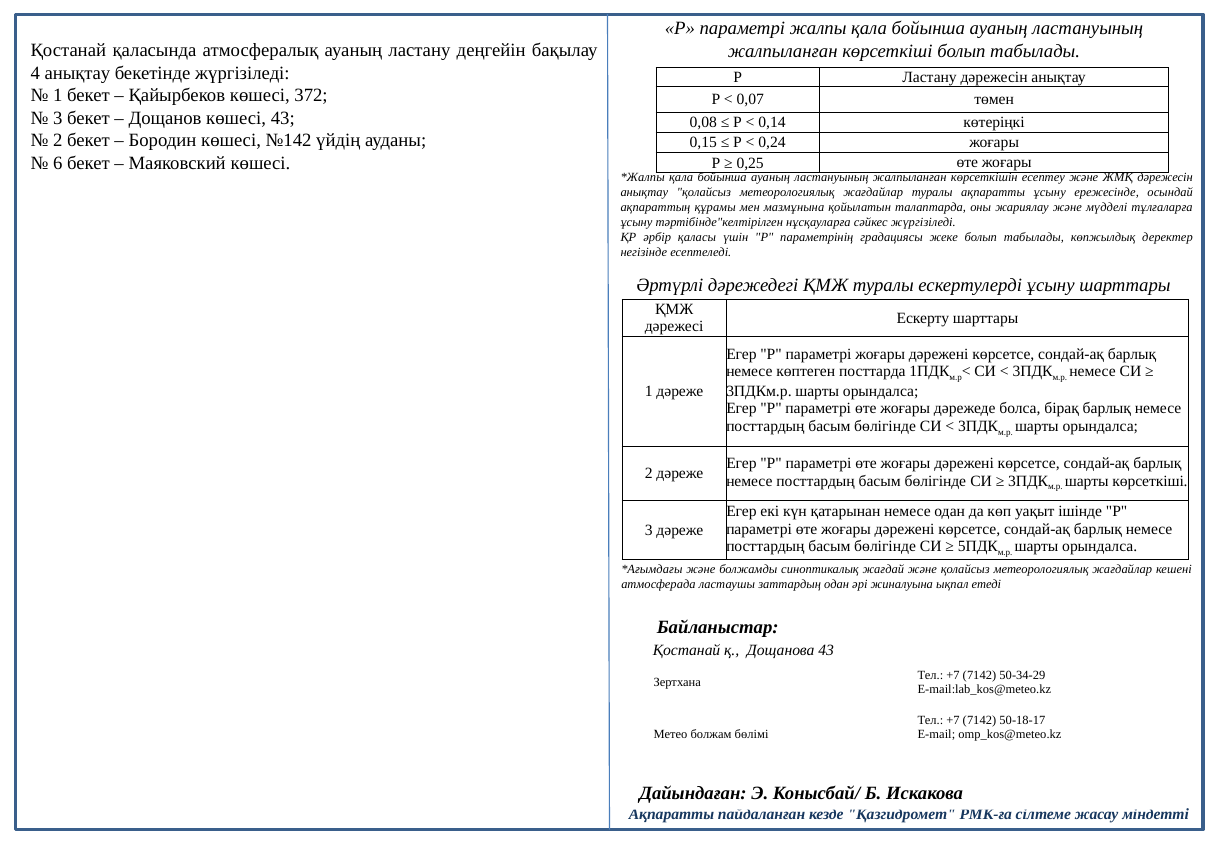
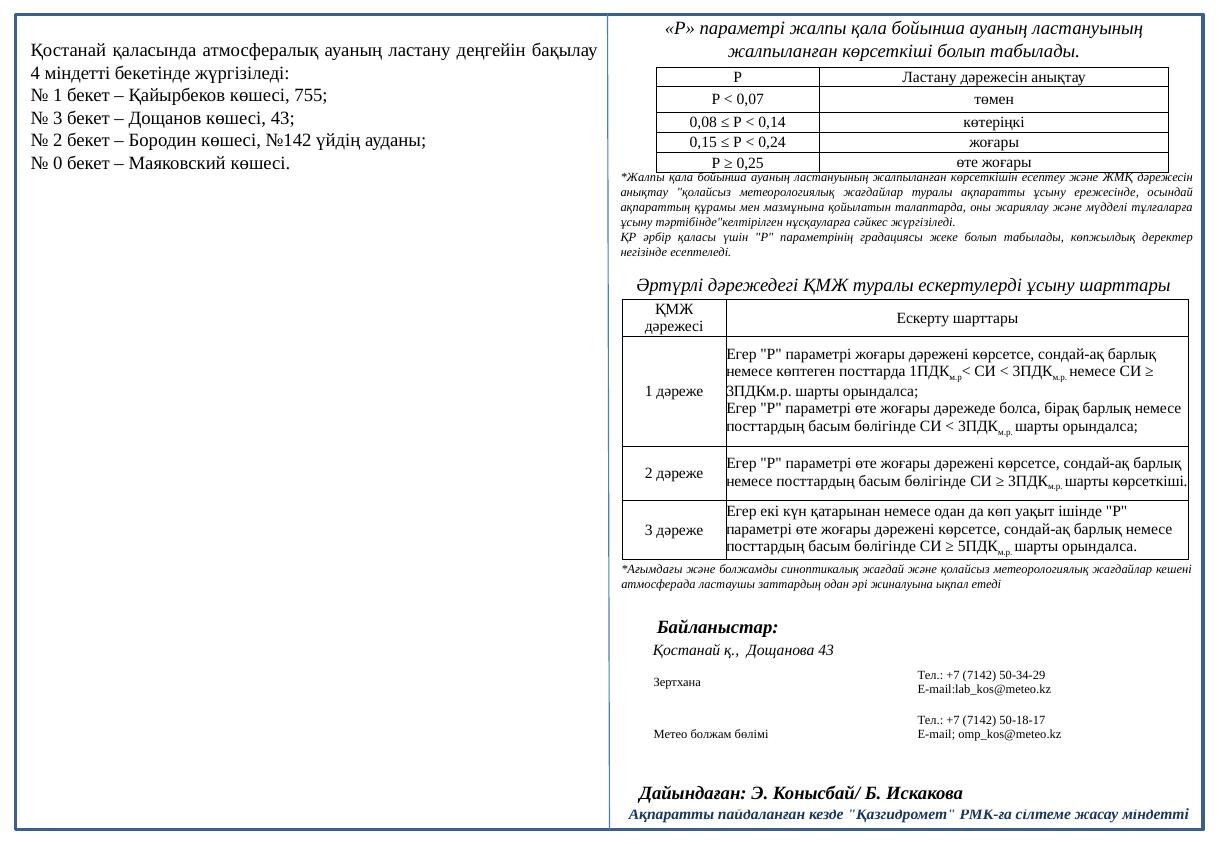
4 анықтау: анықтау -> міндетті
372: 372 -> 755
6: 6 -> 0
